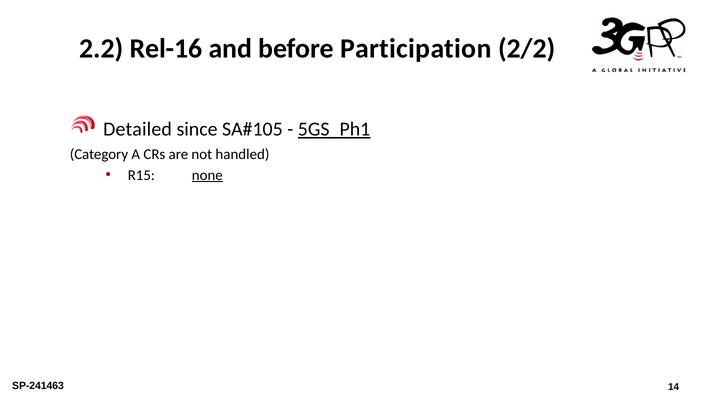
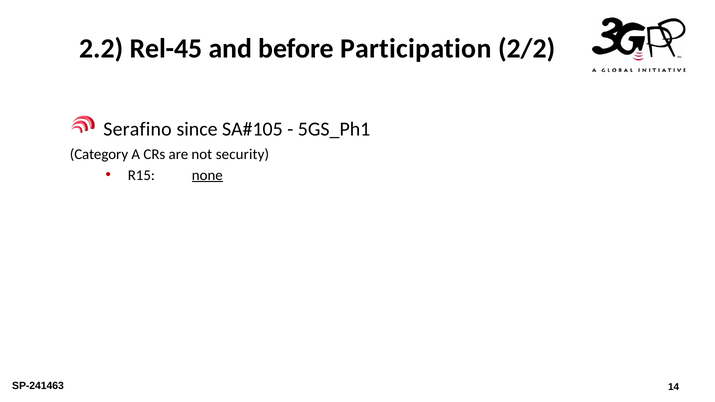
Rel-16: Rel-16 -> Rel-45
Detailed: Detailed -> Serafino
5GS_Ph1 underline: present -> none
handled: handled -> security
